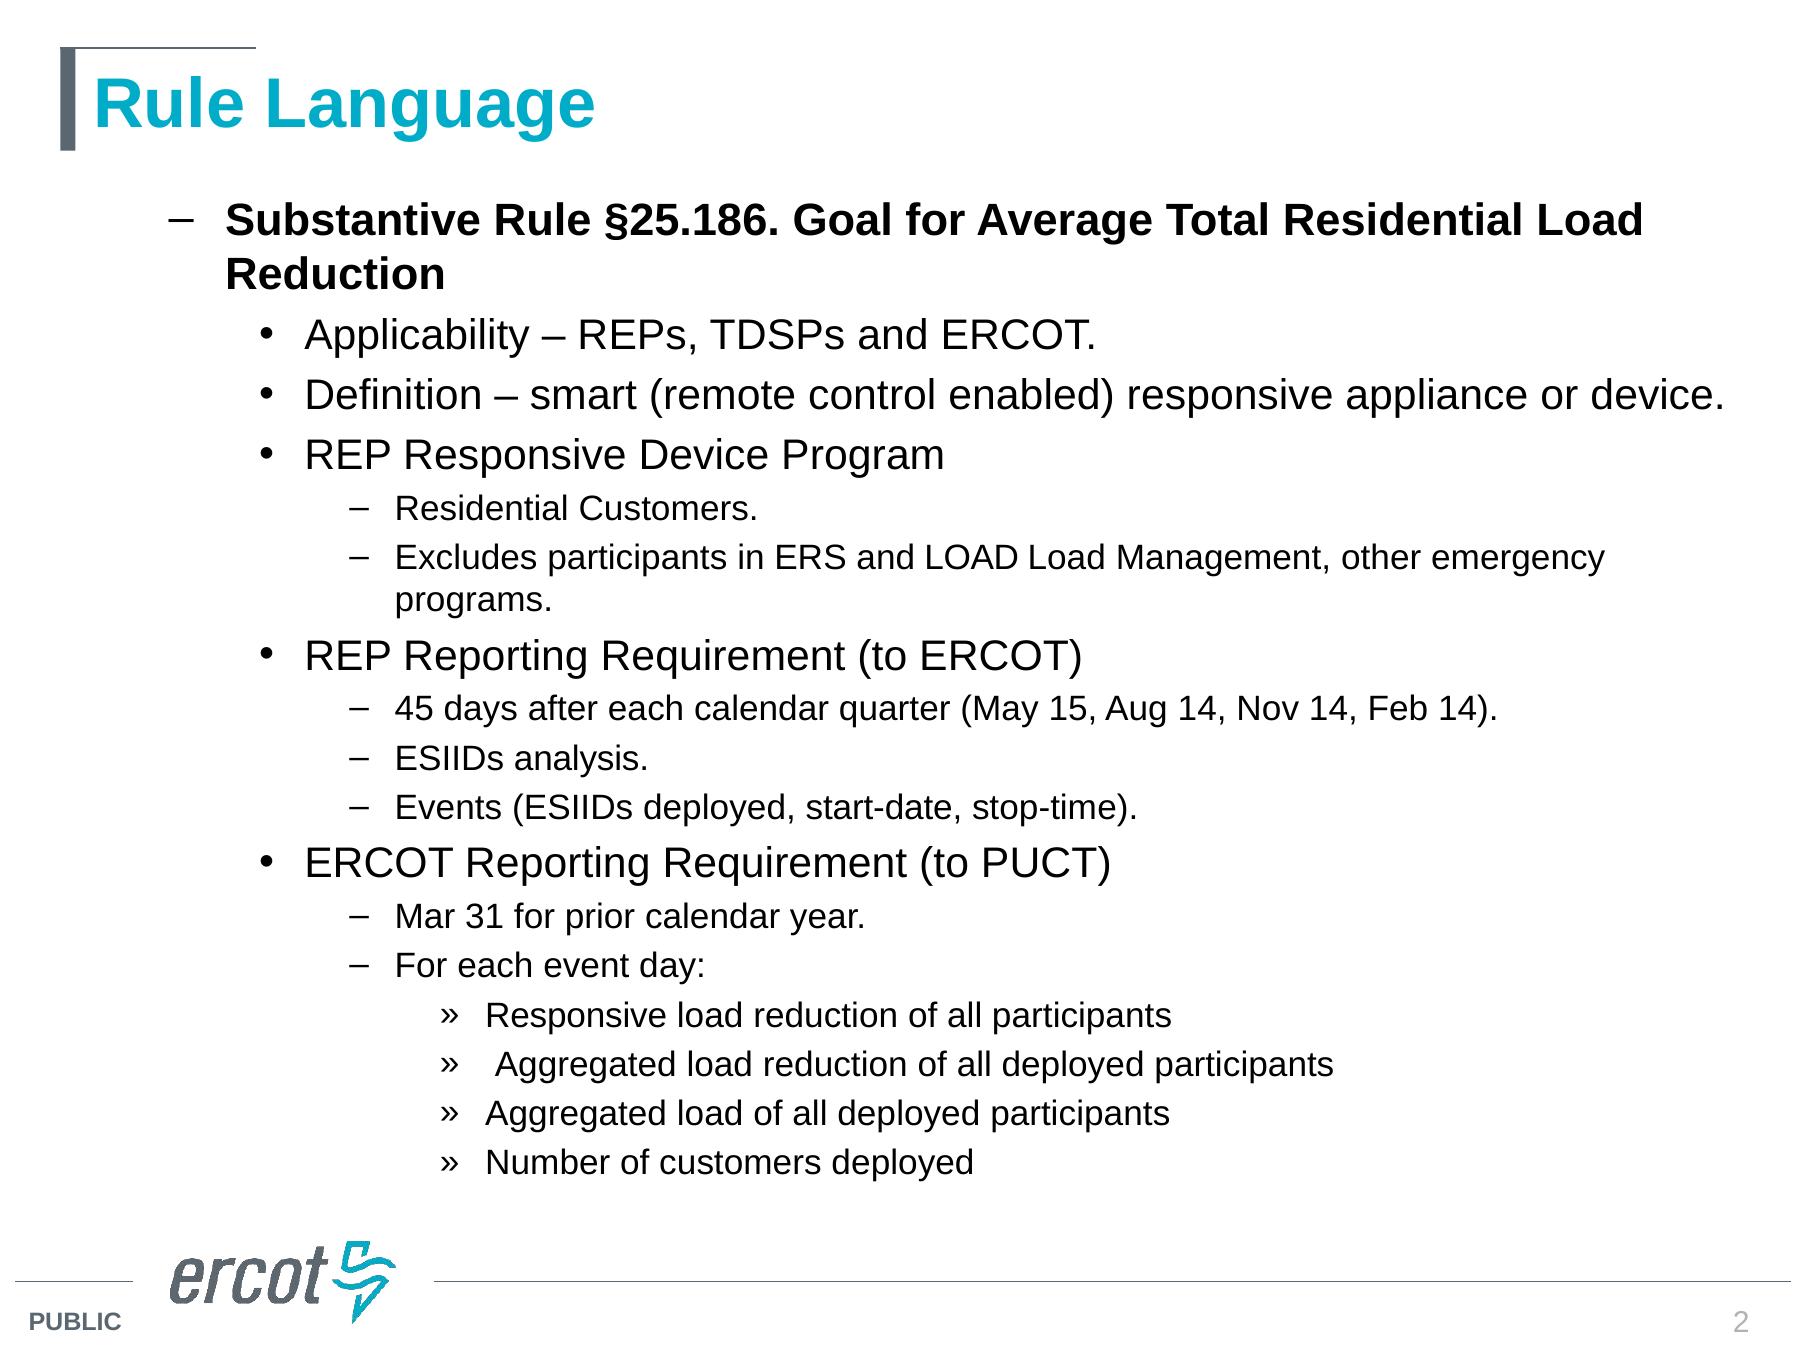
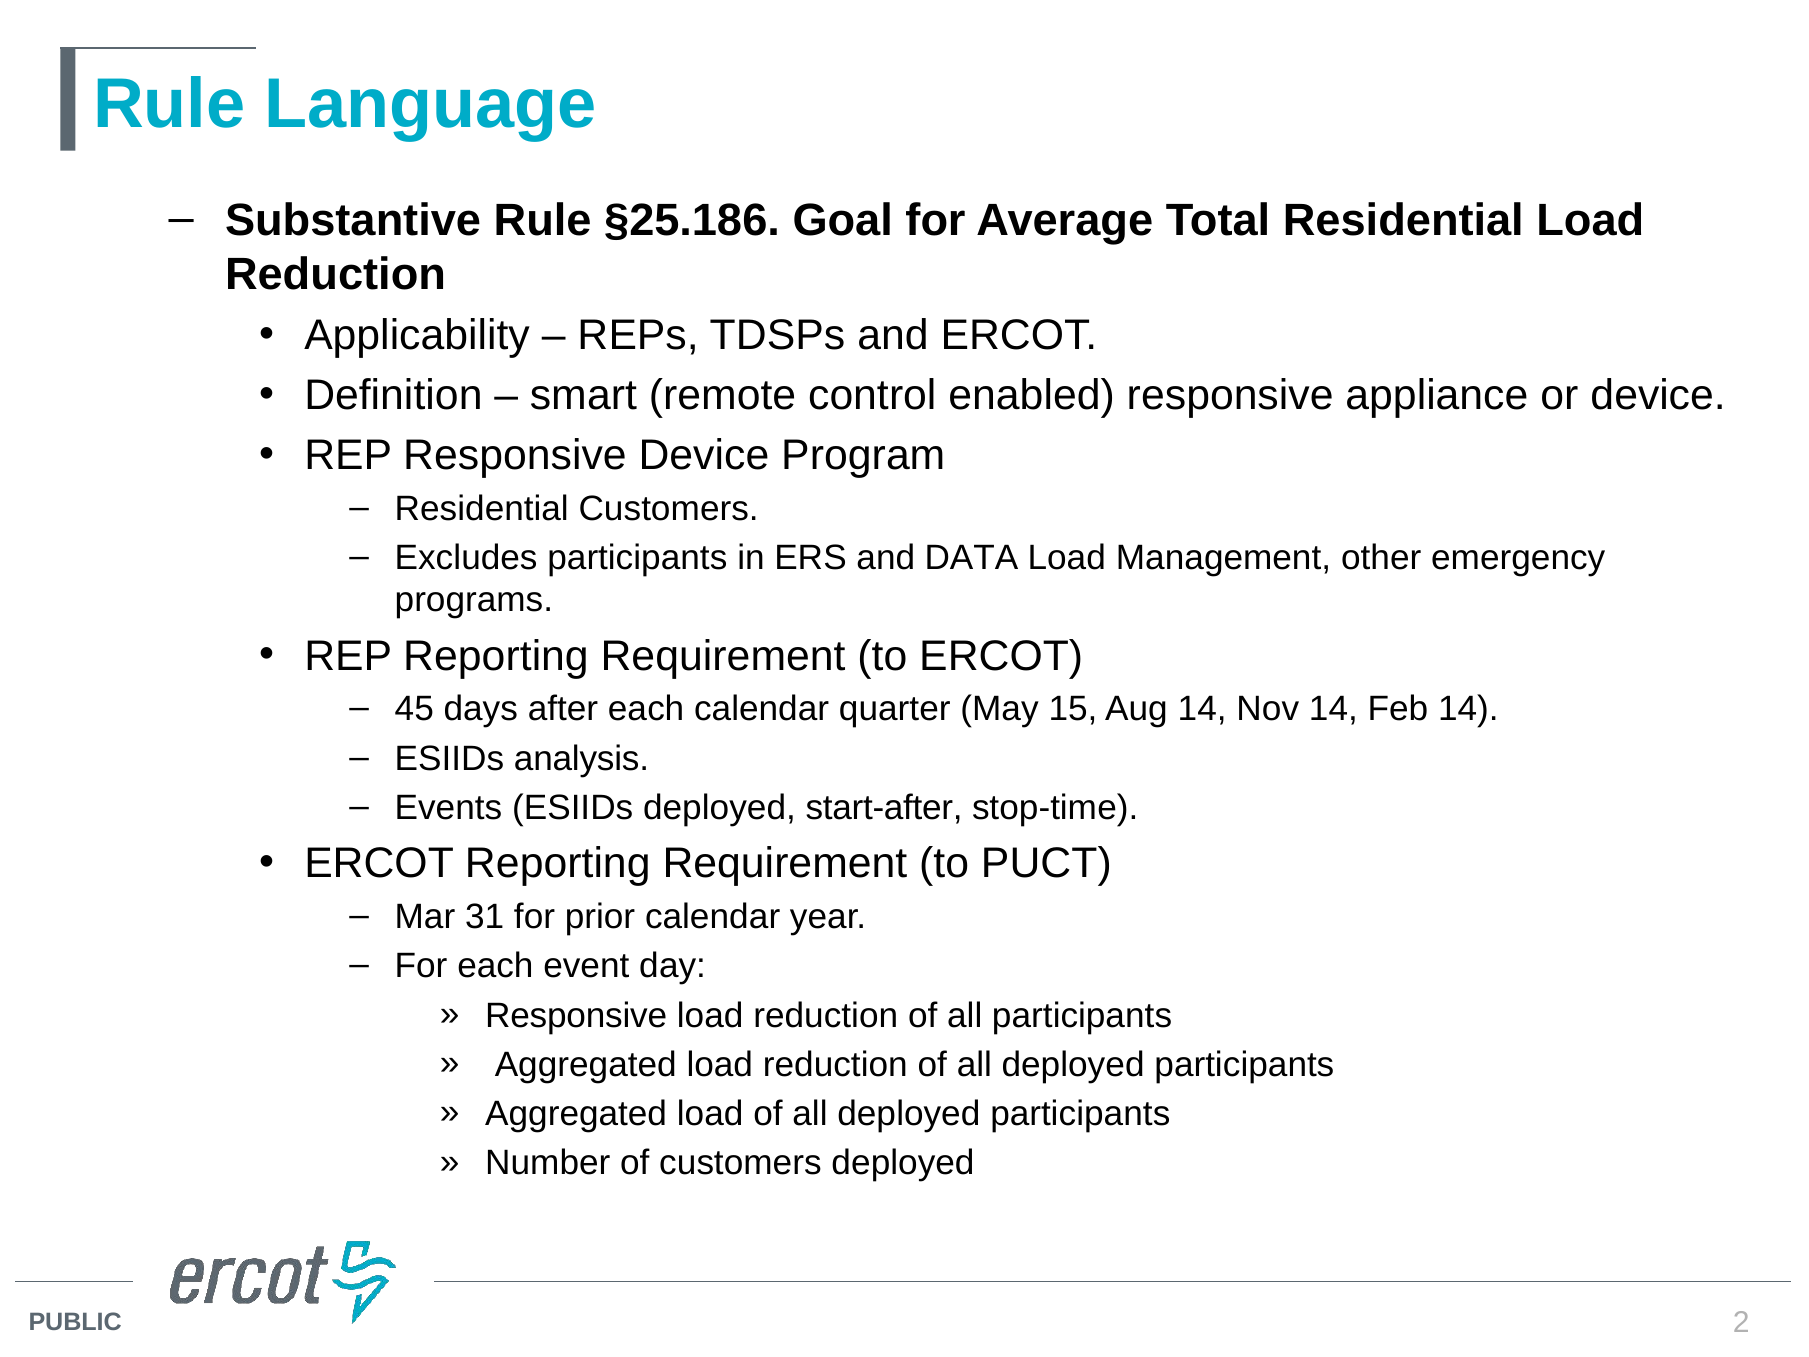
and LOAD: LOAD -> DATA
start-date: start-date -> start-after
